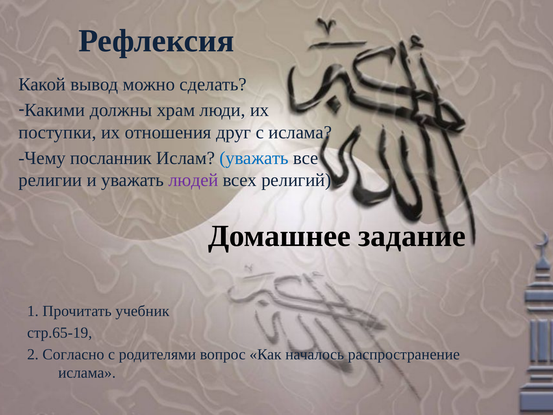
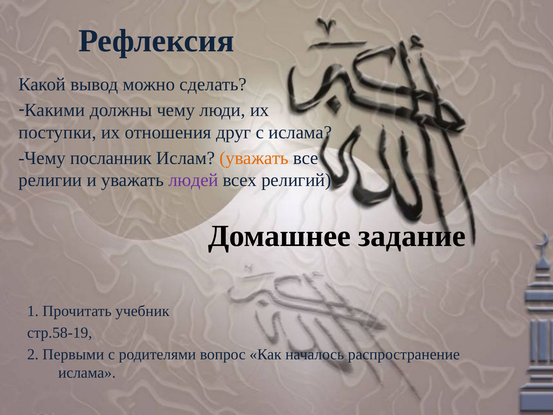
должны храм: храм -> чему
уважать at (254, 158) colour: blue -> orange
стр.65-19: стр.65-19 -> стр.58-19
Согласно: Согласно -> Первыми
